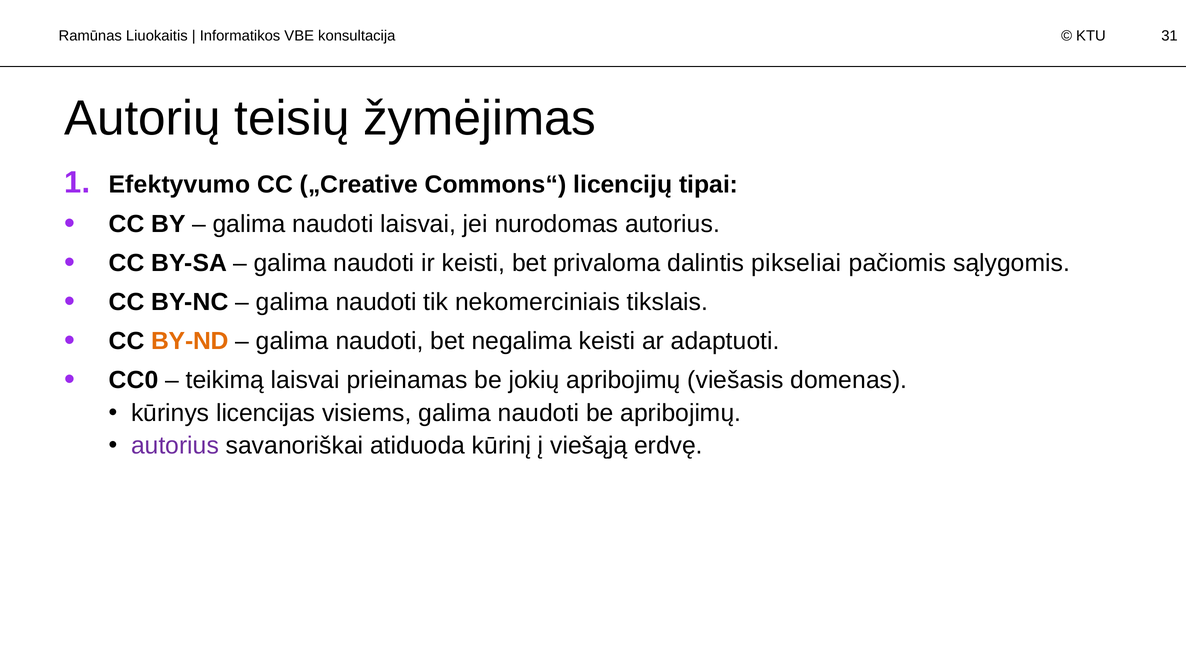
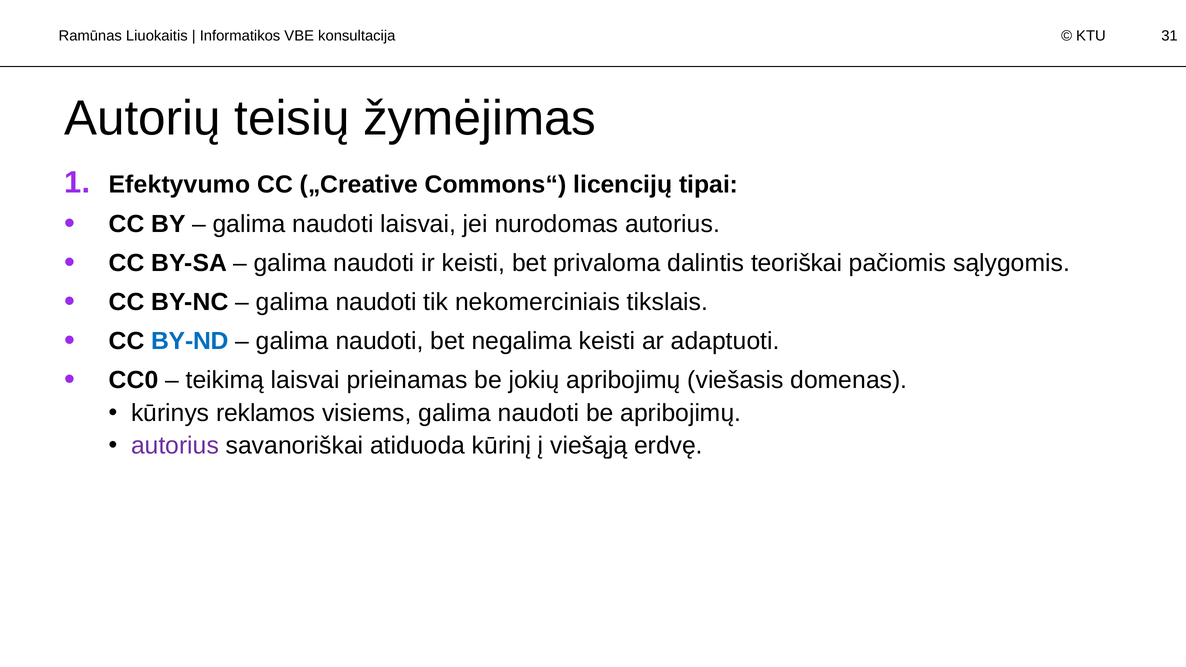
pikseliai: pikseliai -> teoriškai
BY-ND colour: orange -> blue
licencijas: licencijas -> reklamos
